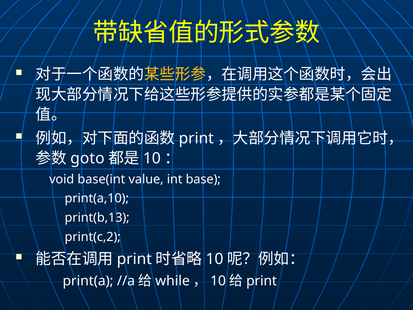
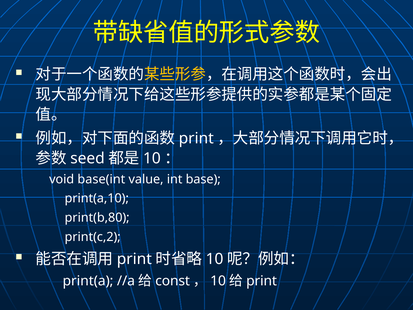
goto: goto -> seed
print(b,13: print(b,13 -> print(b,80
while: while -> const
